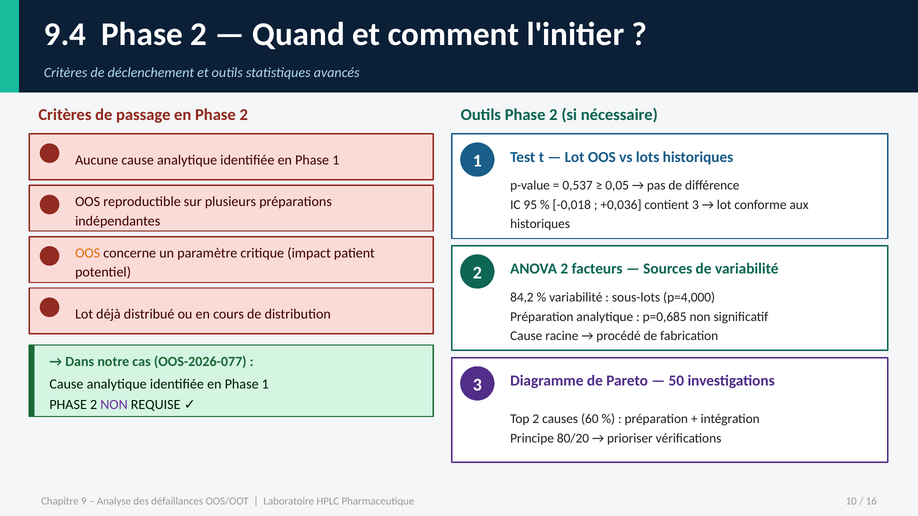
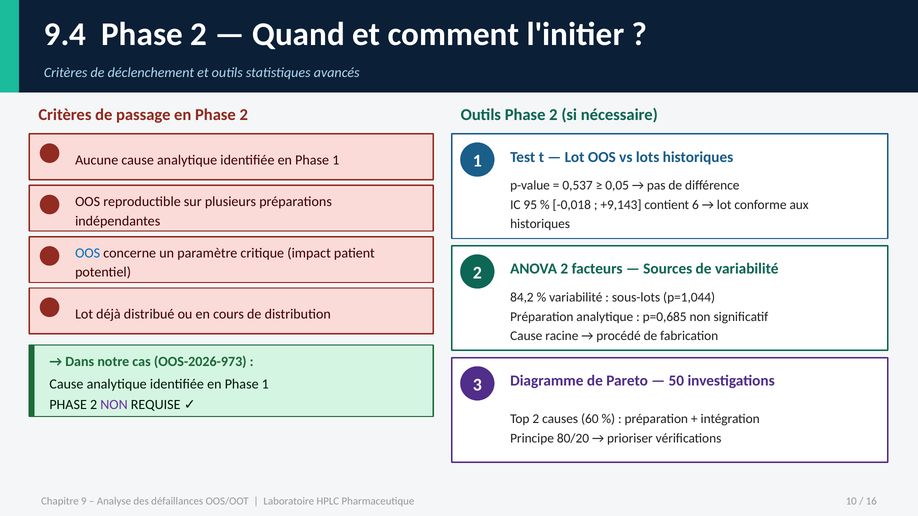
+0,036: +0,036 -> +9,143
contient 3: 3 -> 6
OOS at (88, 253) colour: orange -> blue
p=4,000: p=4,000 -> p=1,044
OOS-2026-077: OOS-2026-077 -> OOS-2026-973
